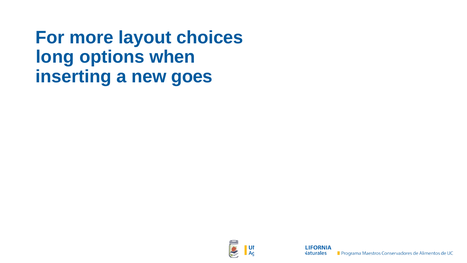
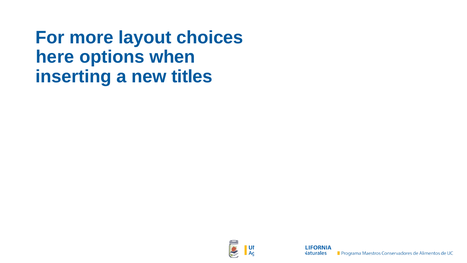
long: long -> here
goes: goes -> titles
